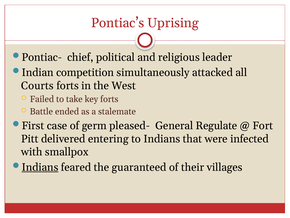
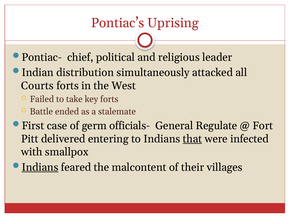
competition: competition -> distribution
pleased-: pleased- -> officials-
that underline: none -> present
guaranteed: guaranteed -> malcontent
